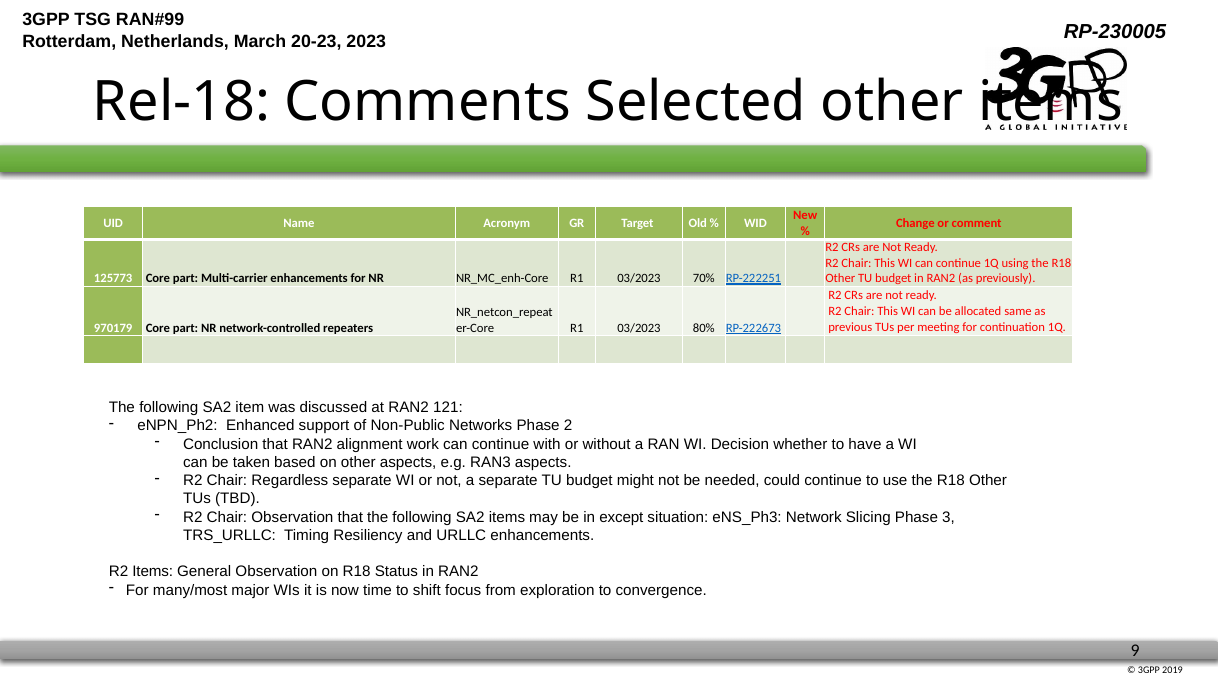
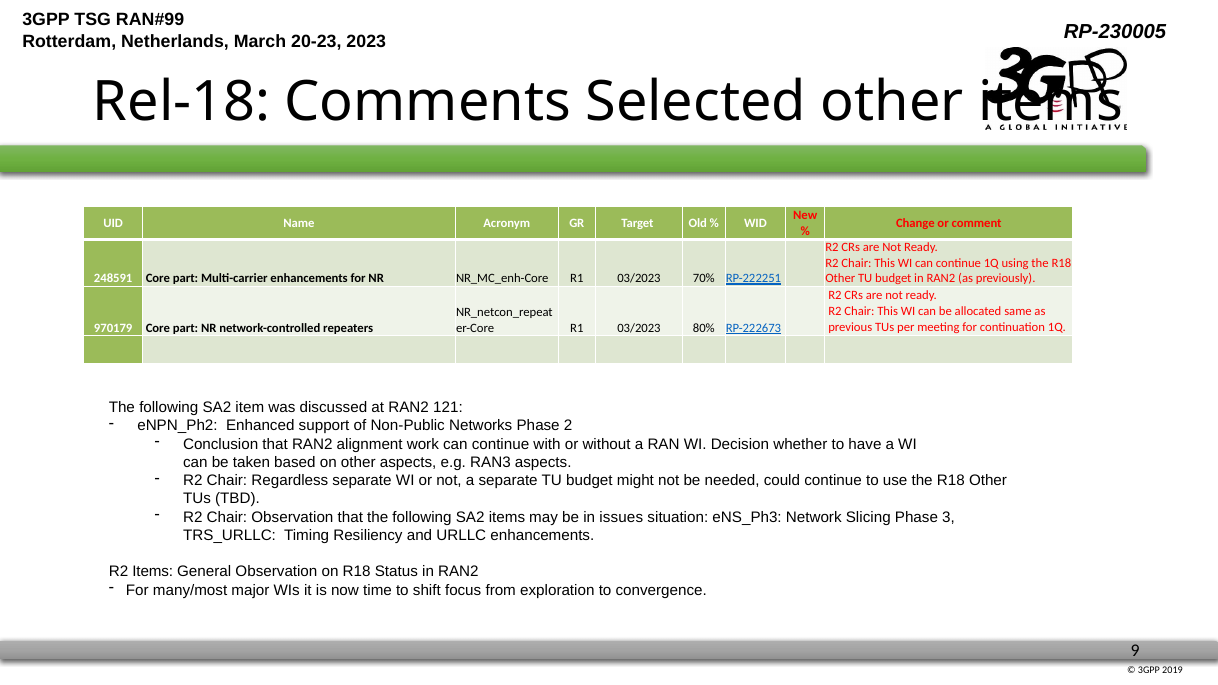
125773: 125773 -> 248591
except: except -> issues
